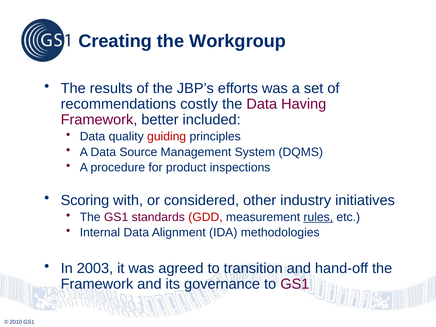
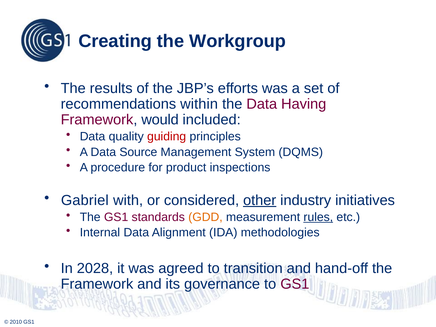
costly: costly -> within
better: better -> would
Scoring: Scoring -> Gabriel
other underline: none -> present
GDD colour: red -> orange
2003: 2003 -> 2028
